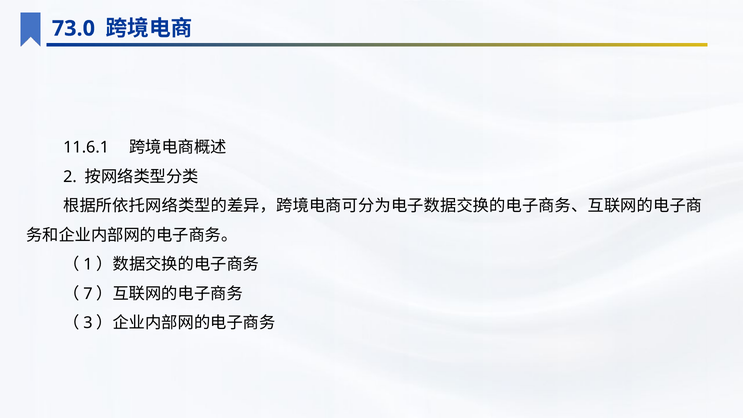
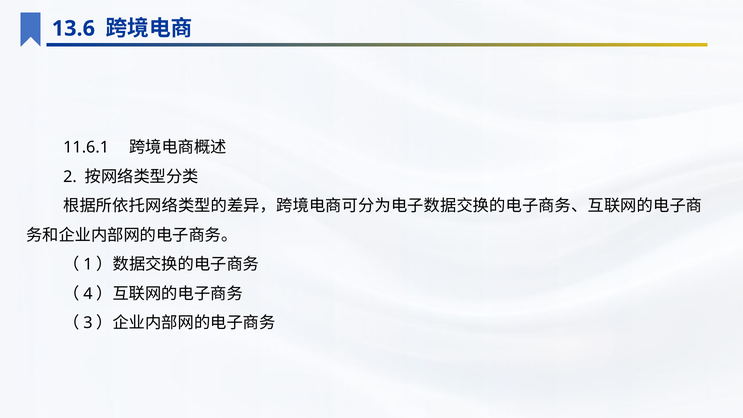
73.0: 73.0 -> 13.6
7: 7 -> 4
